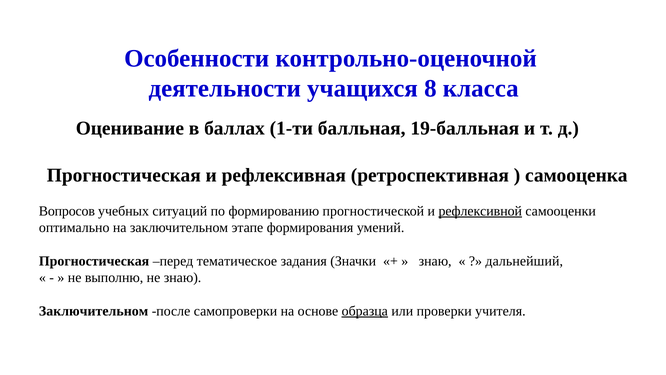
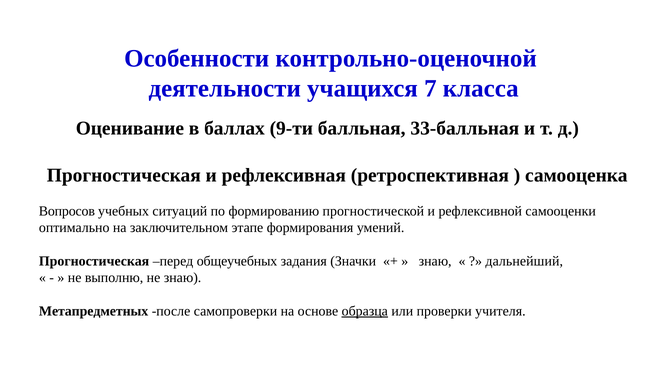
8: 8 -> 7
1-ти: 1-ти -> 9-ти
19-балльная: 19-балльная -> 33-балльная
рефлексивной underline: present -> none
тематическое: тематическое -> общеучебных
Заключительном at (94, 311): Заключительном -> Метапредметных
